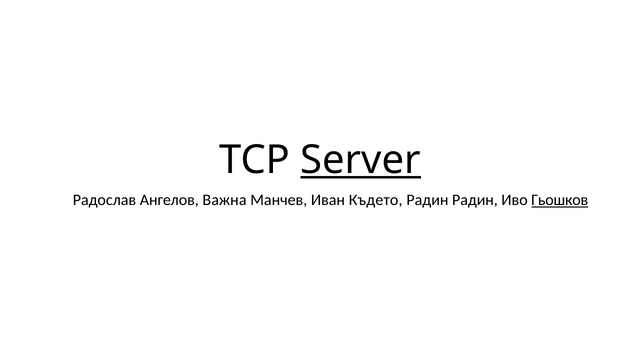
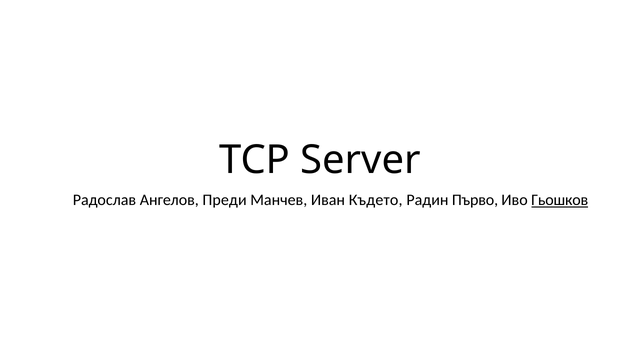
Server underline: present -> none
Важна: Важна -> Преди
Радин Радин: Радин -> Първо
